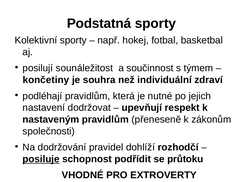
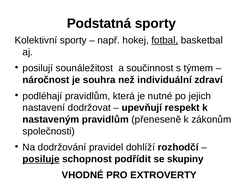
fotbal underline: none -> present
končetiny: končetiny -> náročnost
průtoku: průtoku -> skupiny
